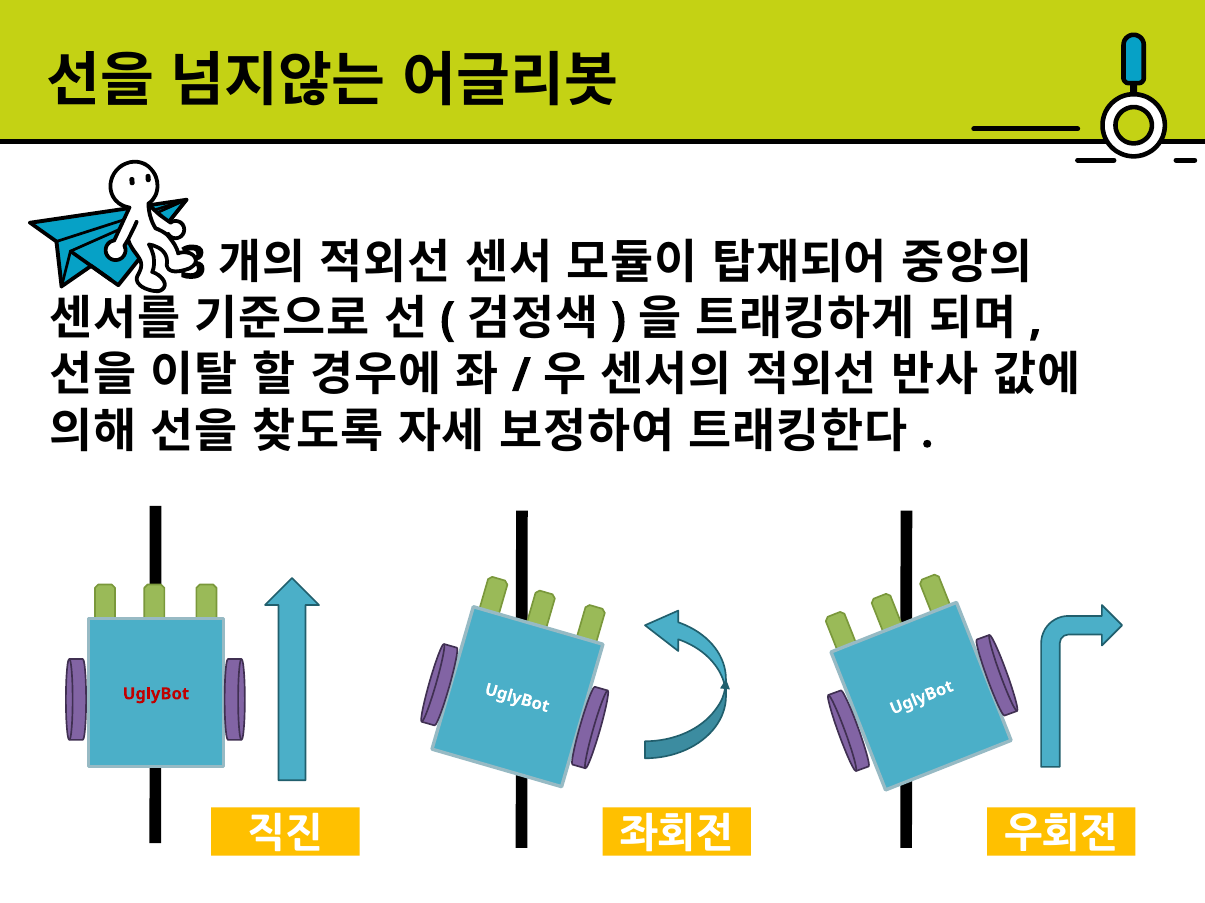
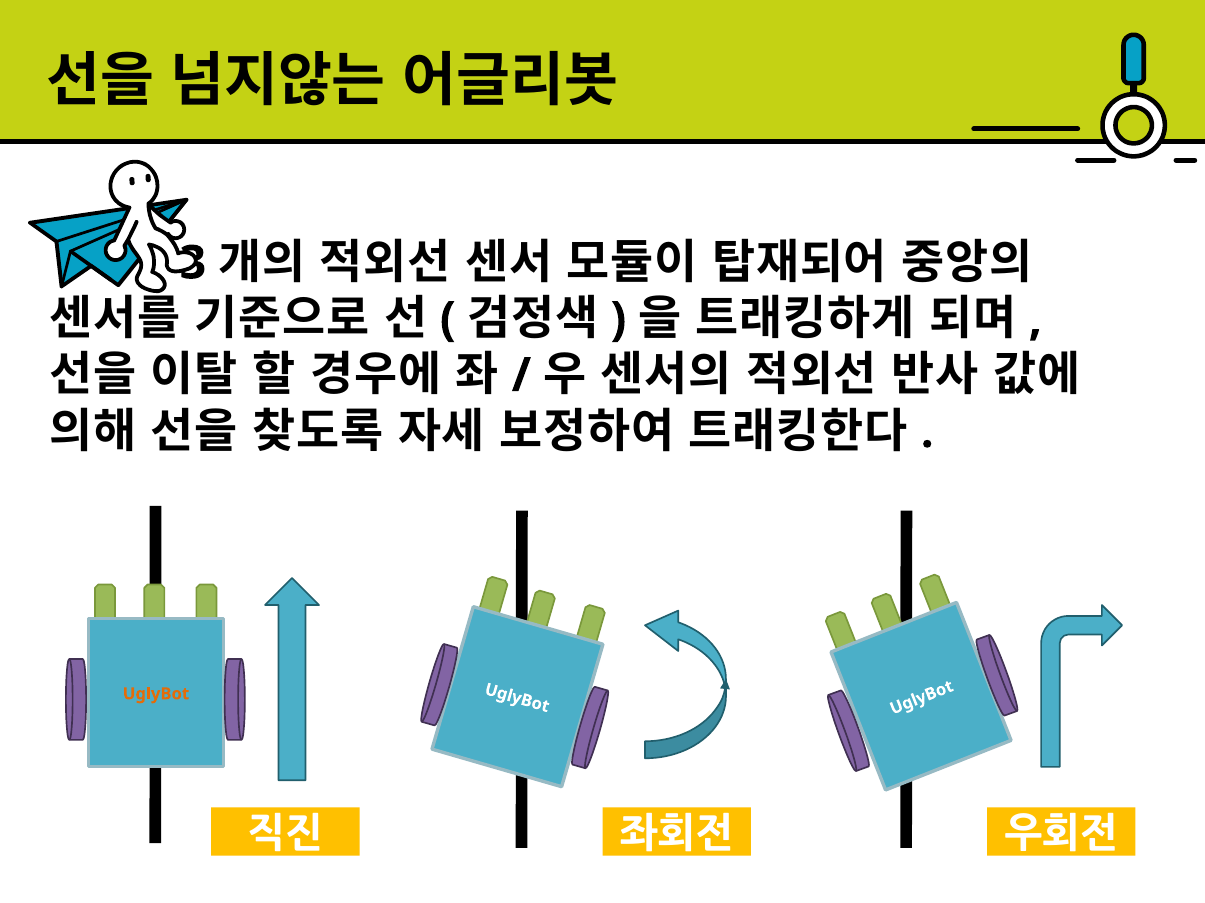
UglyBot colour: red -> orange
